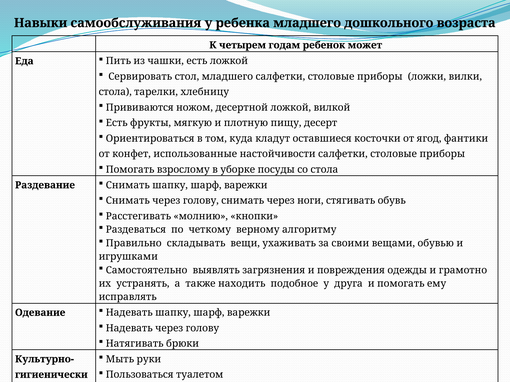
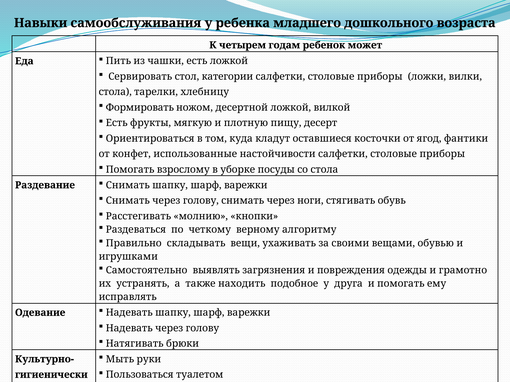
стол младшего: младшего -> категории
Прививаются: Прививаются -> Формировать
